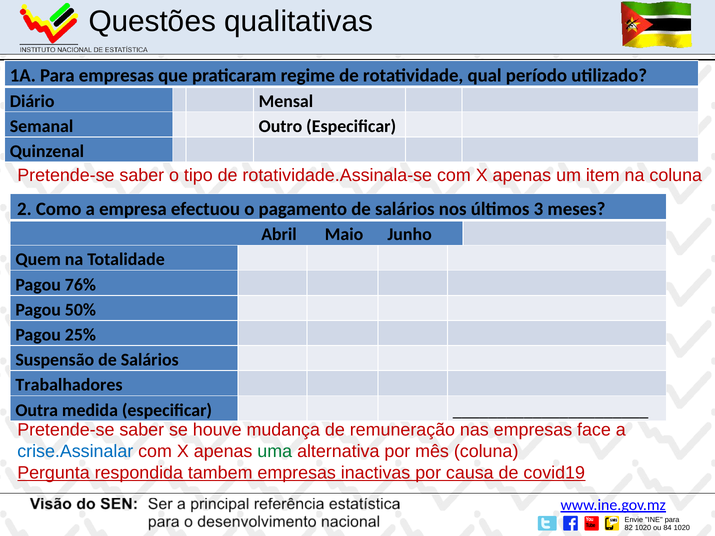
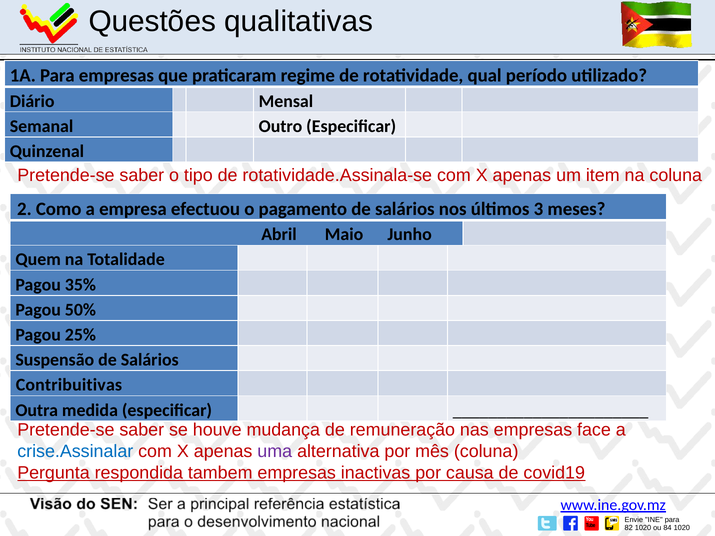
76%: 76% -> 35%
Trabalhadores: Trabalhadores -> Contribuitivas
uma colour: green -> purple
